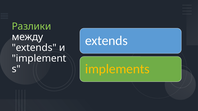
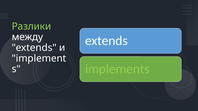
implements colour: yellow -> light green
